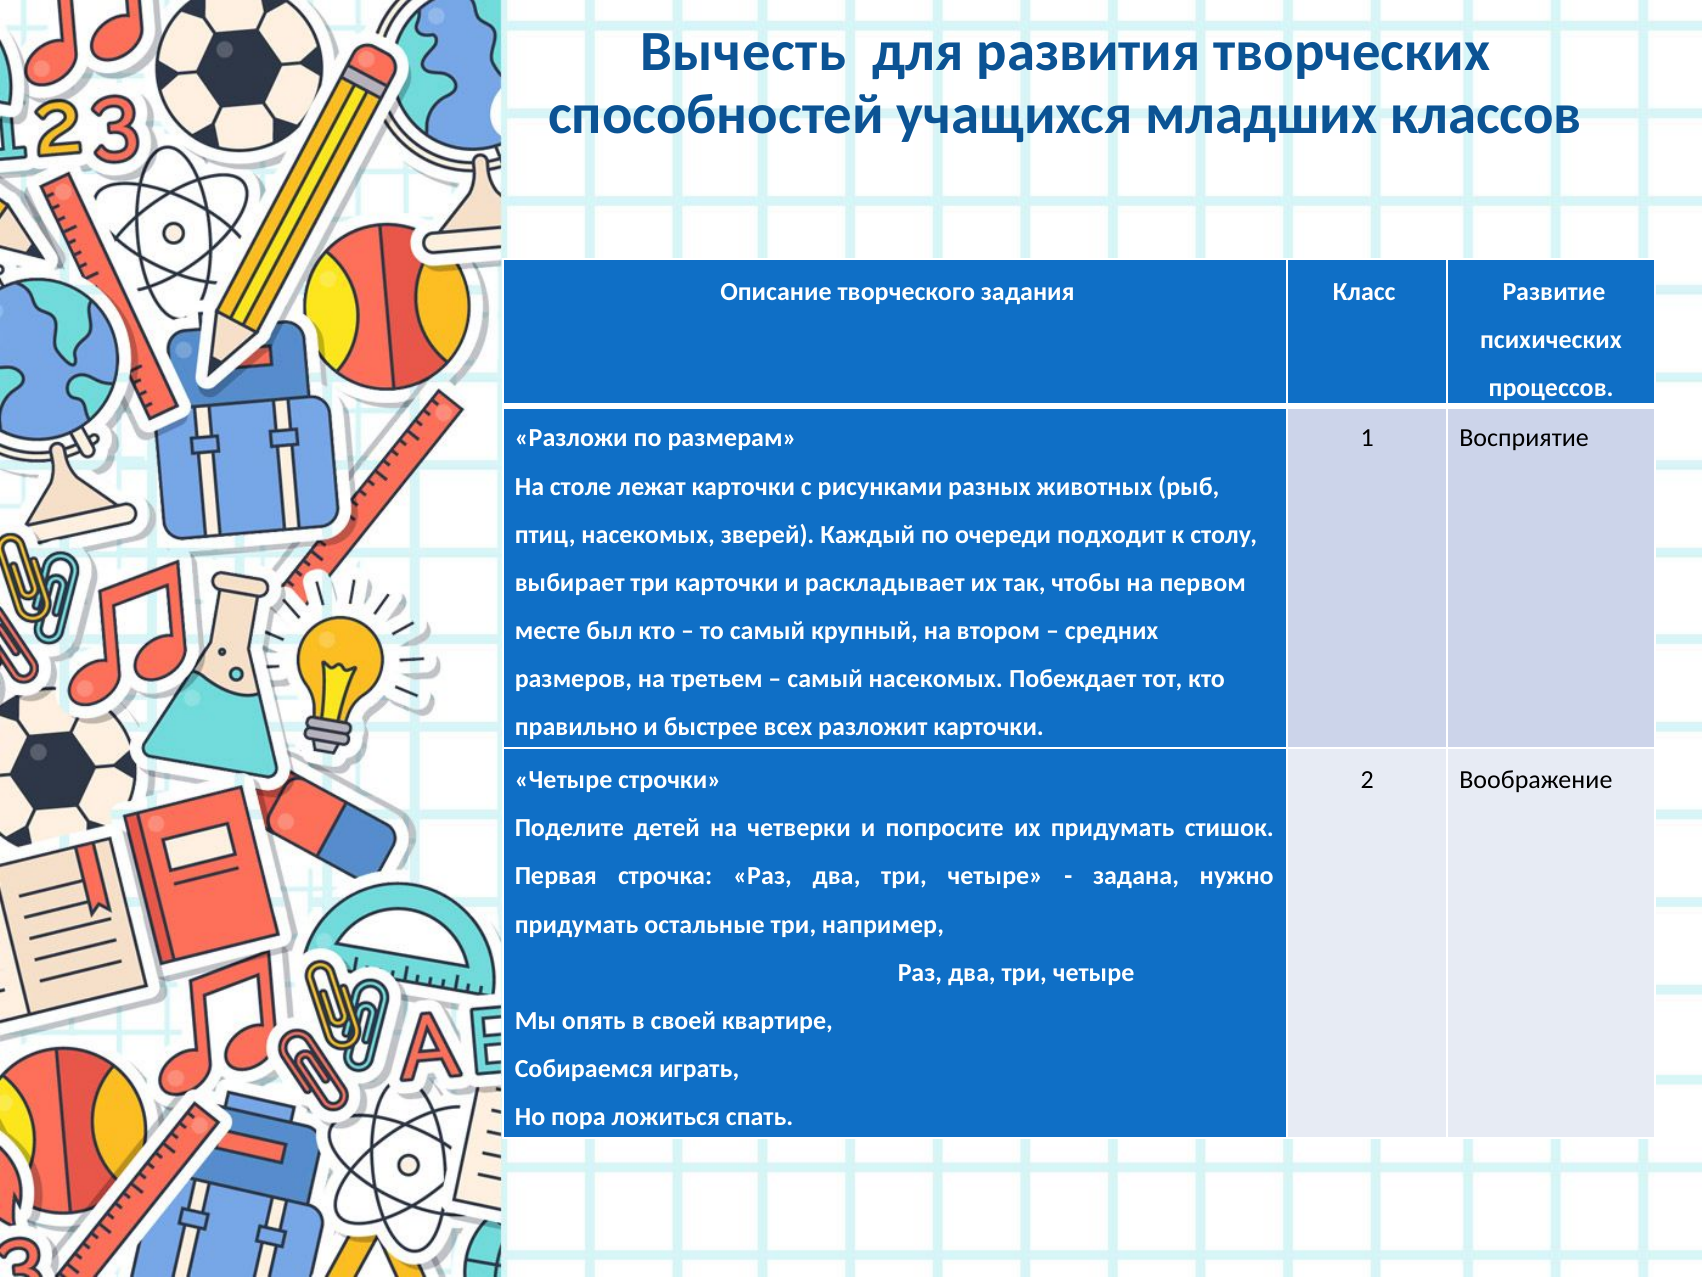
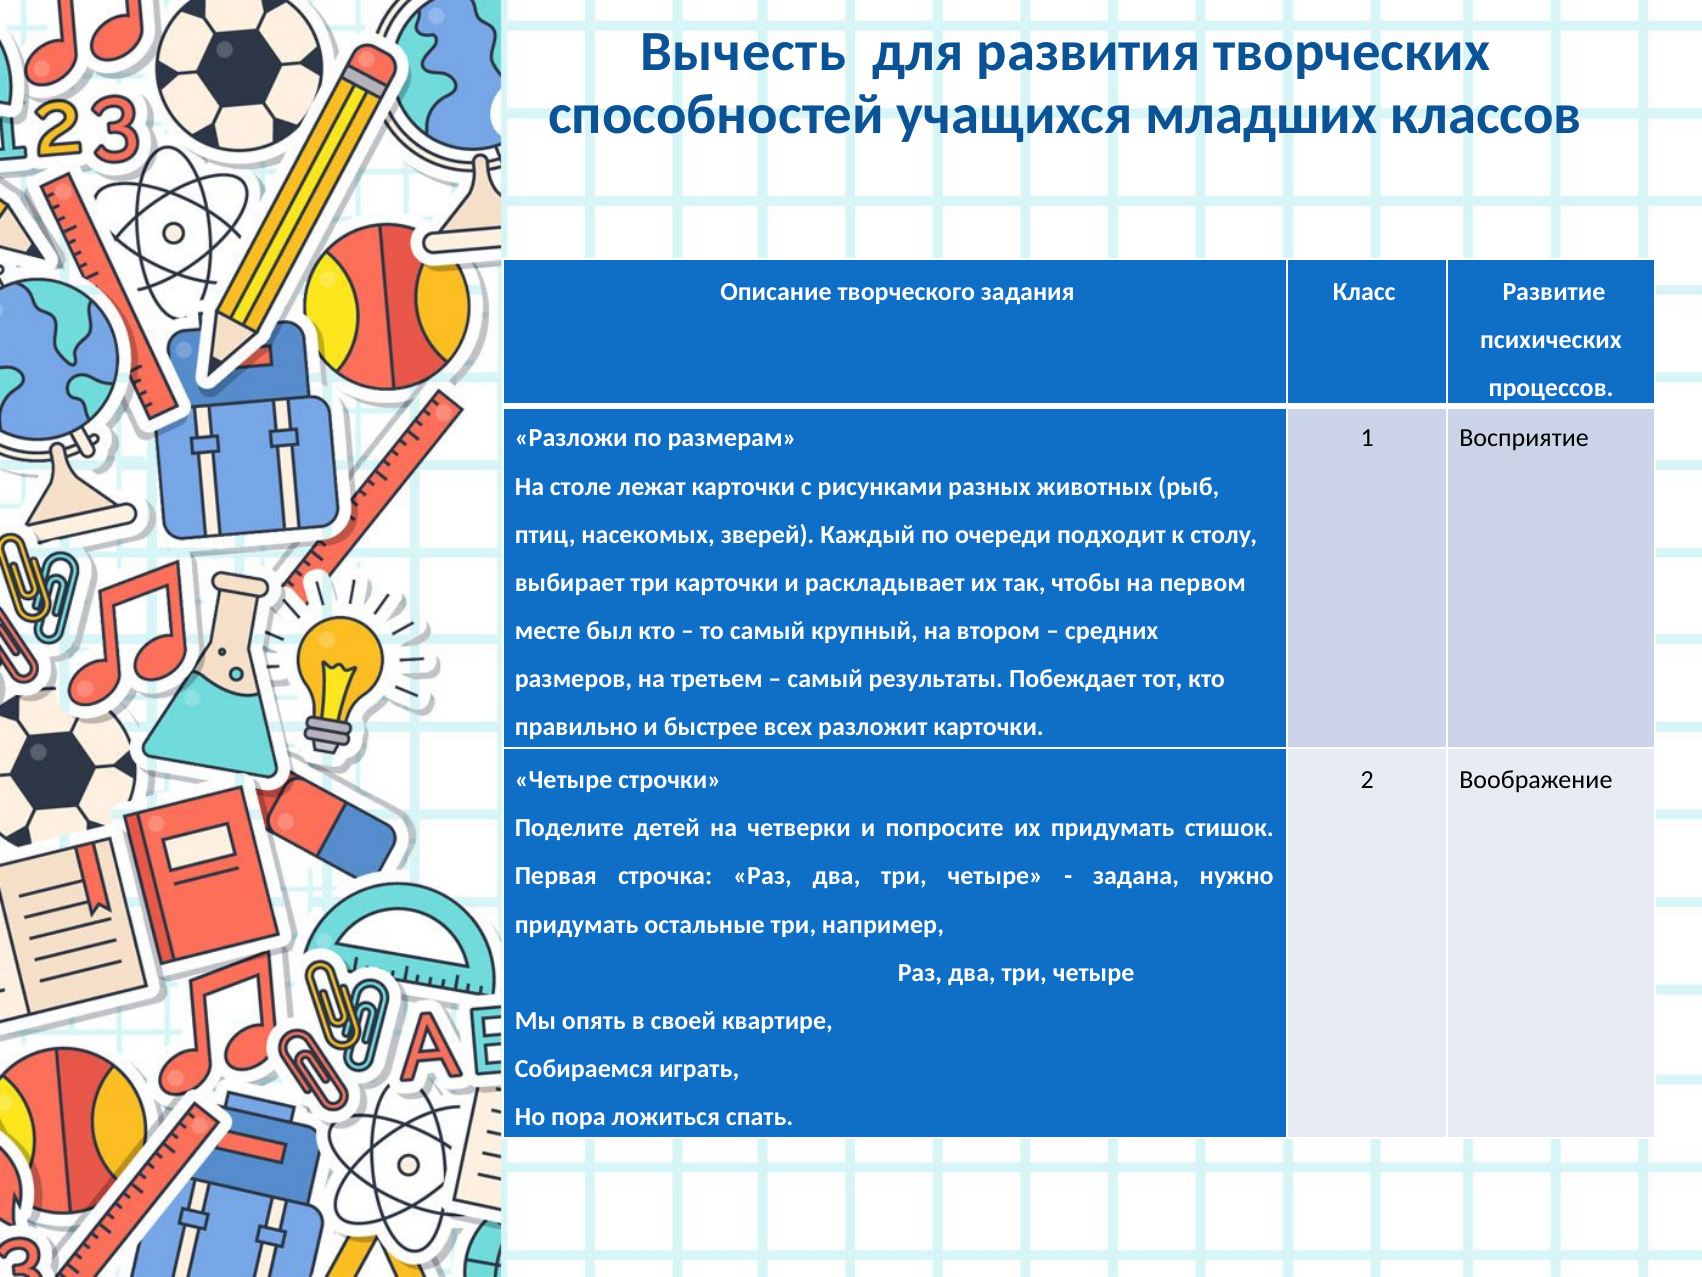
самый насекомых: насекомых -> результаты
